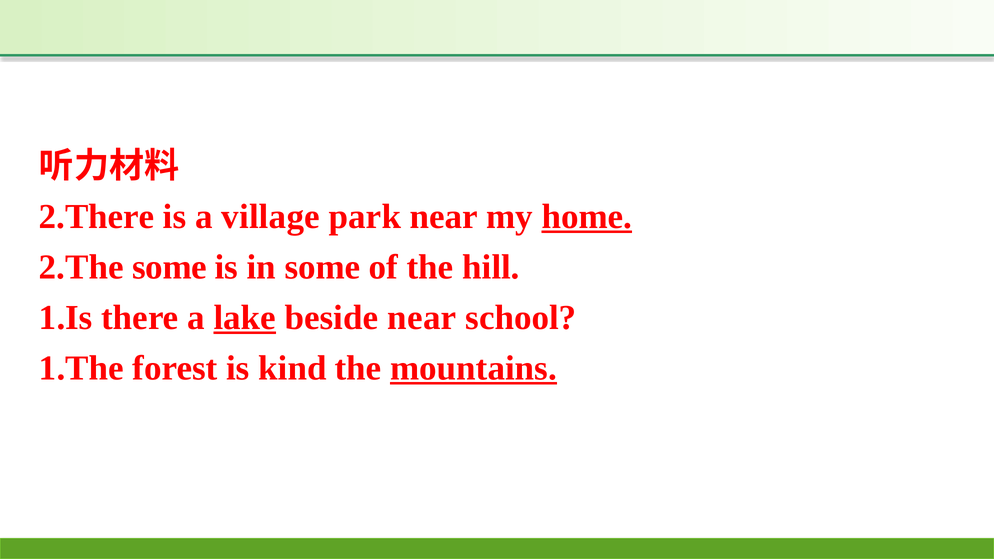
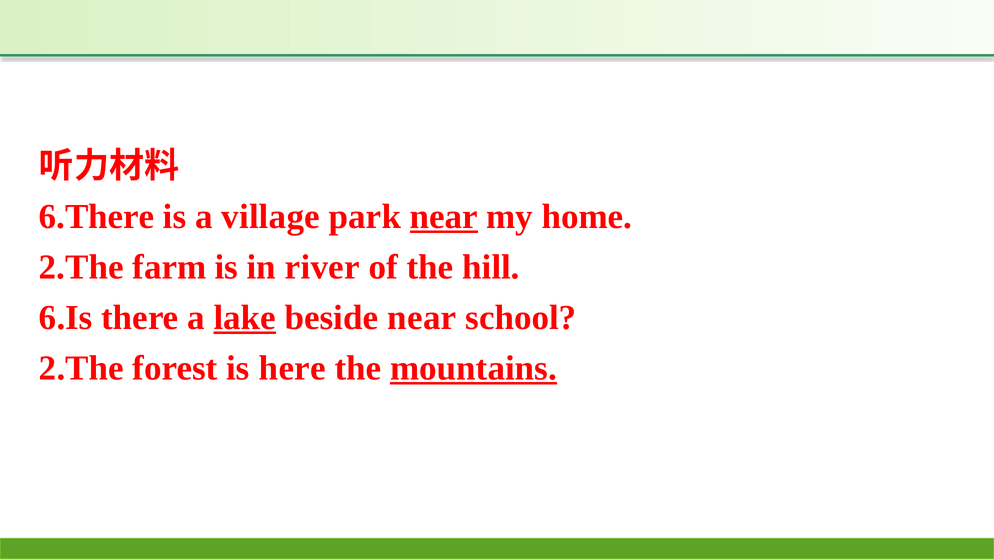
2.There: 2.There -> 6.There
near at (444, 217) underline: none -> present
home underline: present -> none
2.The some: some -> farm
in some: some -> river
1.Is: 1.Is -> 6.Is
1.The at (81, 368): 1.The -> 2.The
kind: kind -> here
